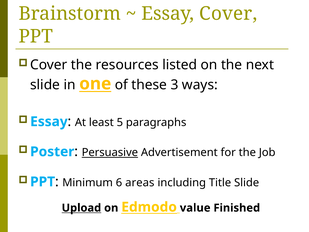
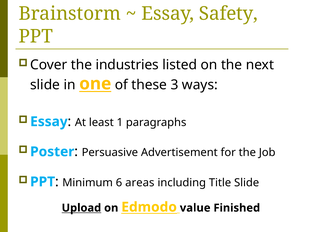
Essay Cover: Cover -> Safety
resources: resources -> industries
5: 5 -> 1
Persuasive underline: present -> none
